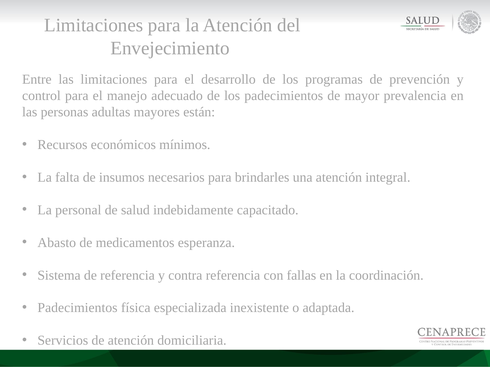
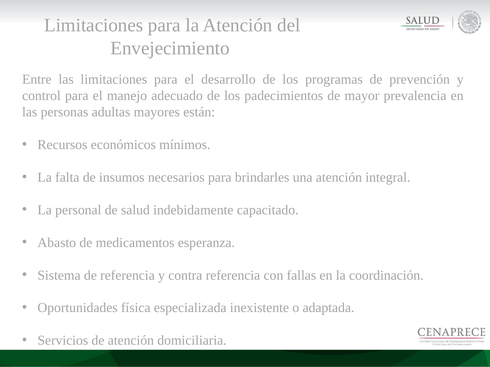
Padecimientos at (78, 308): Padecimientos -> Oportunidades
